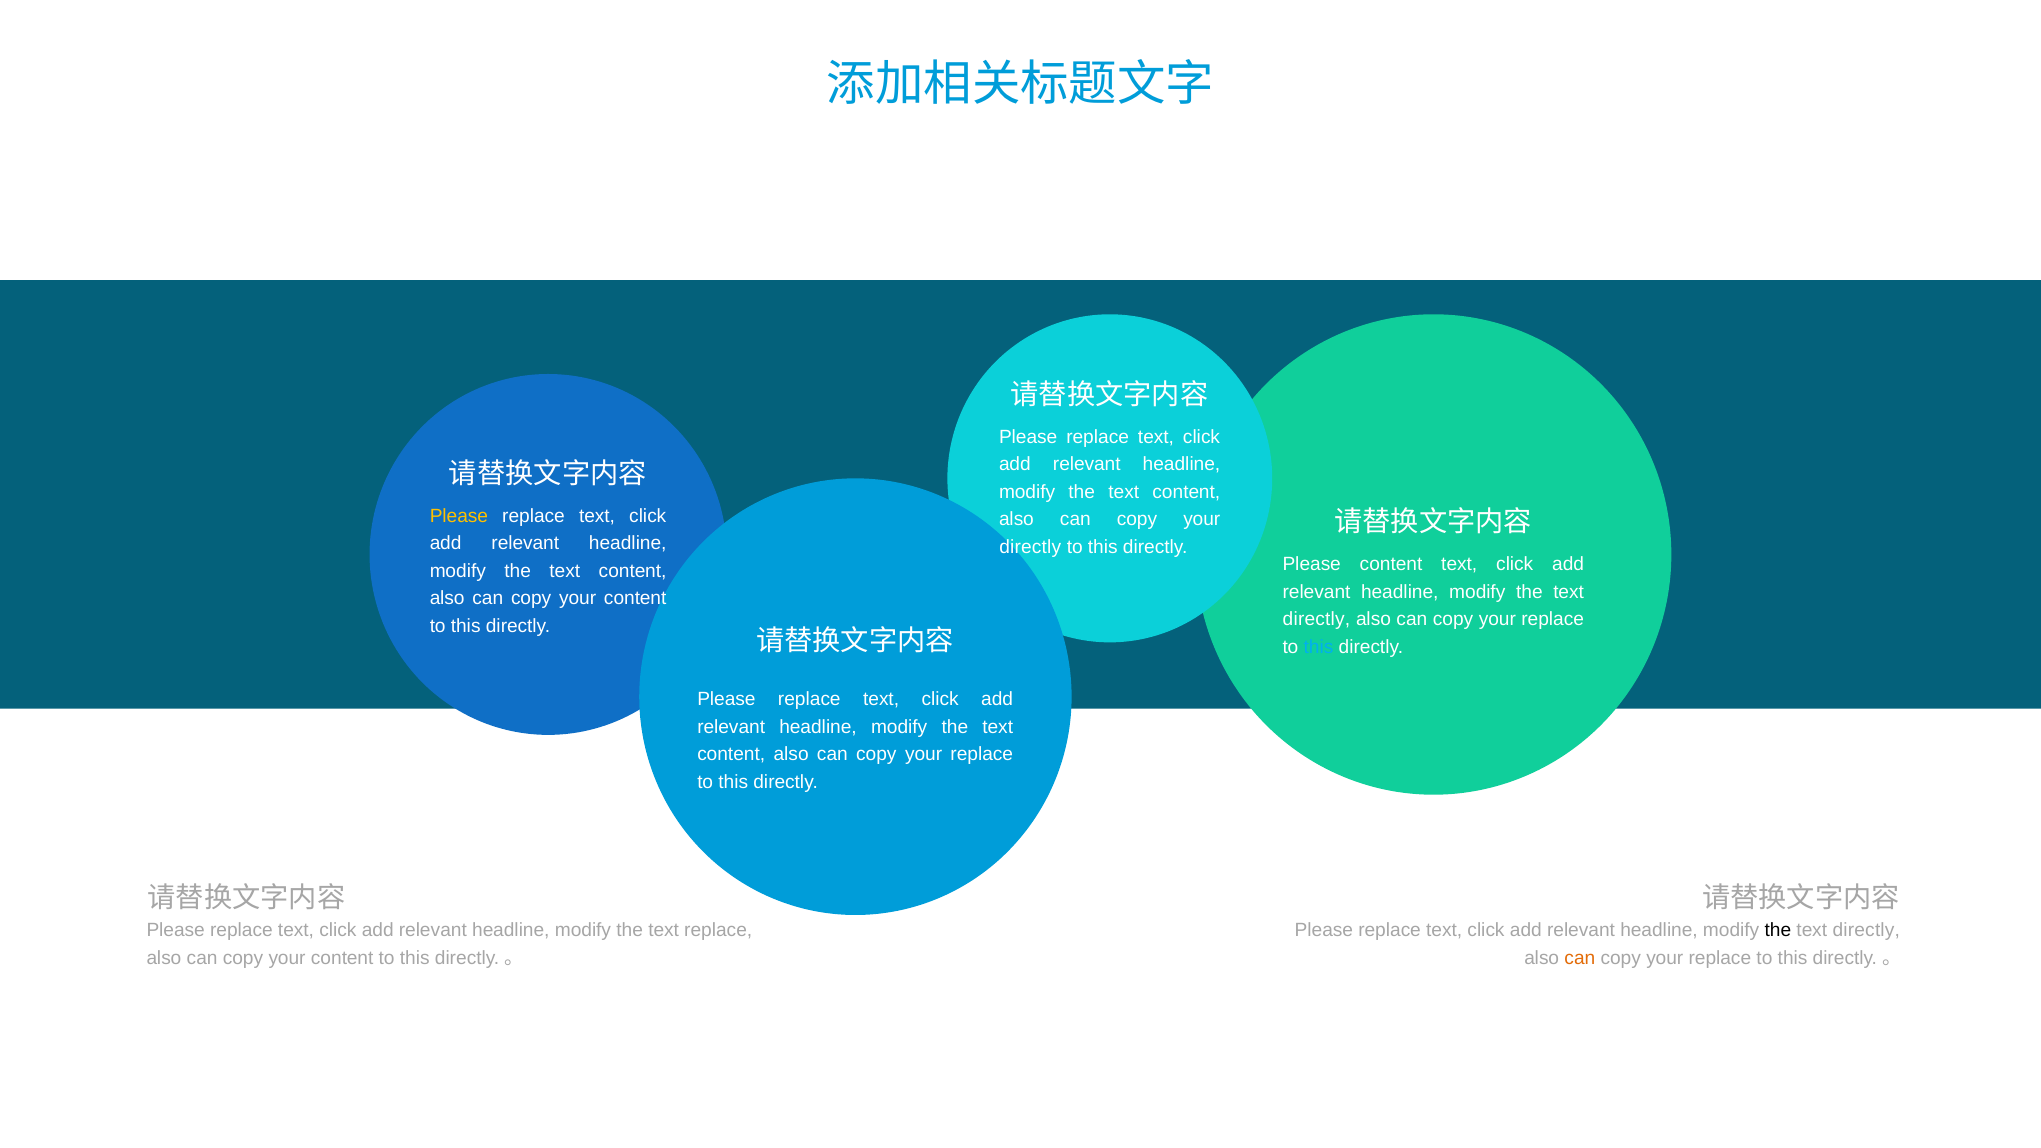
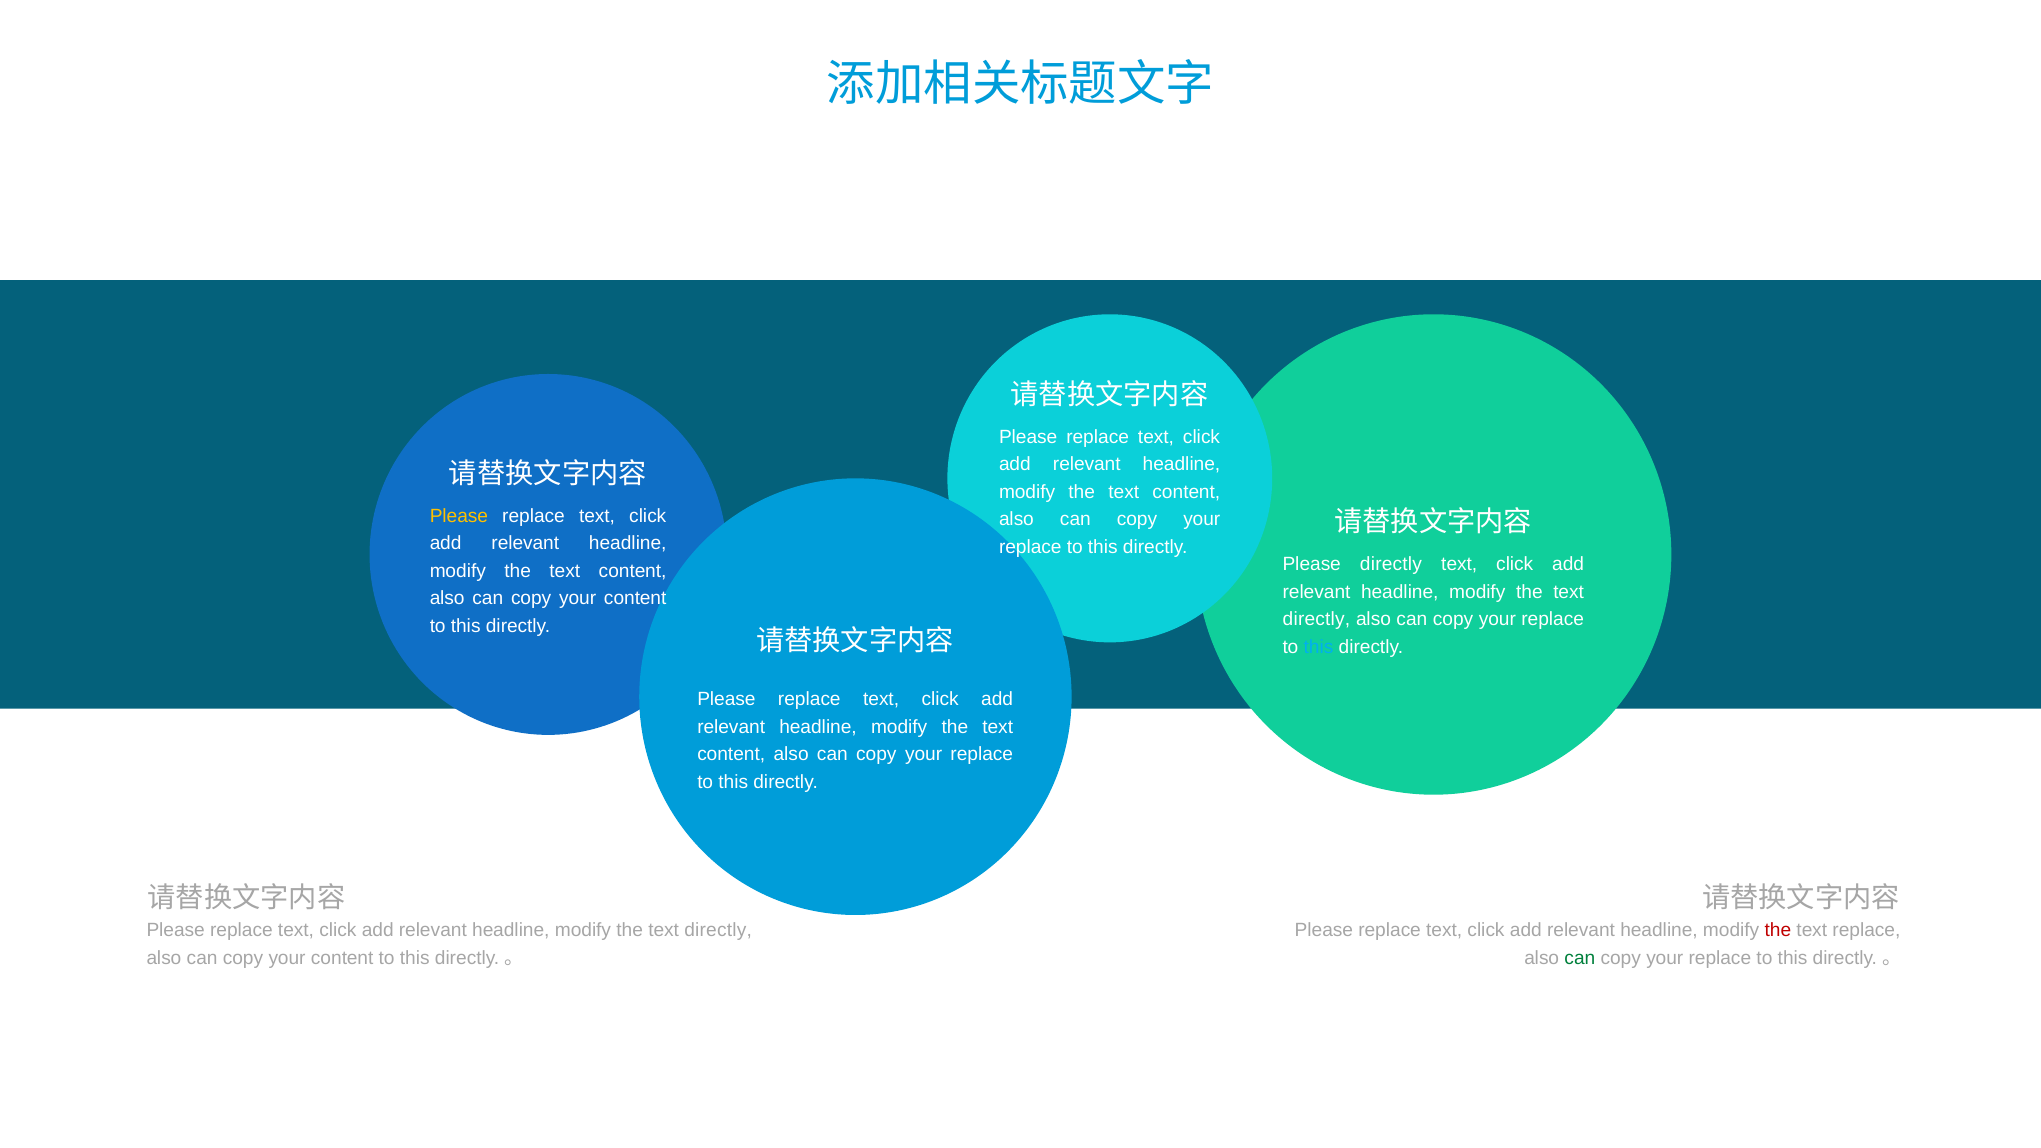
directly at (1030, 547): directly -> replace
Please content: content -> directly
replace at (718, 931): replace -> directly
the at (1778, 931) colour: black -> red
directly at (1866, 931): directly -> replace
can at (1580, 958) colour: orange -> green
